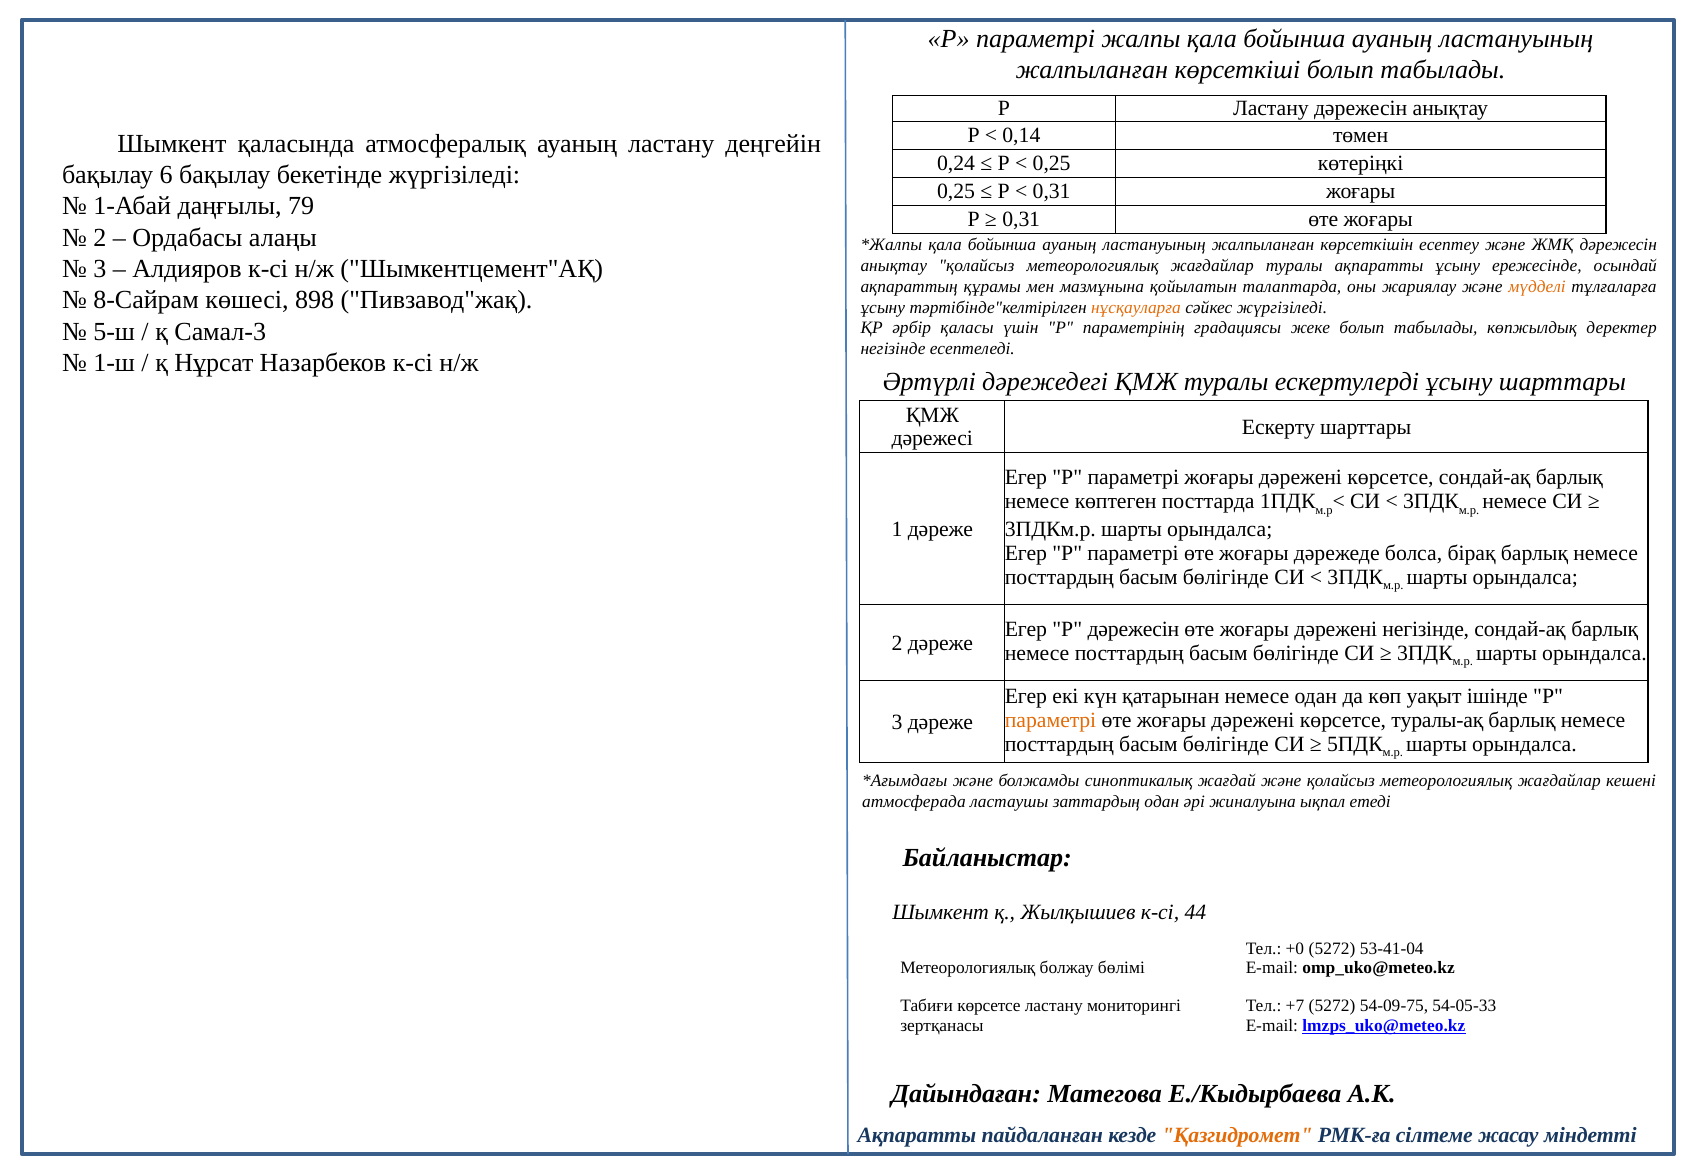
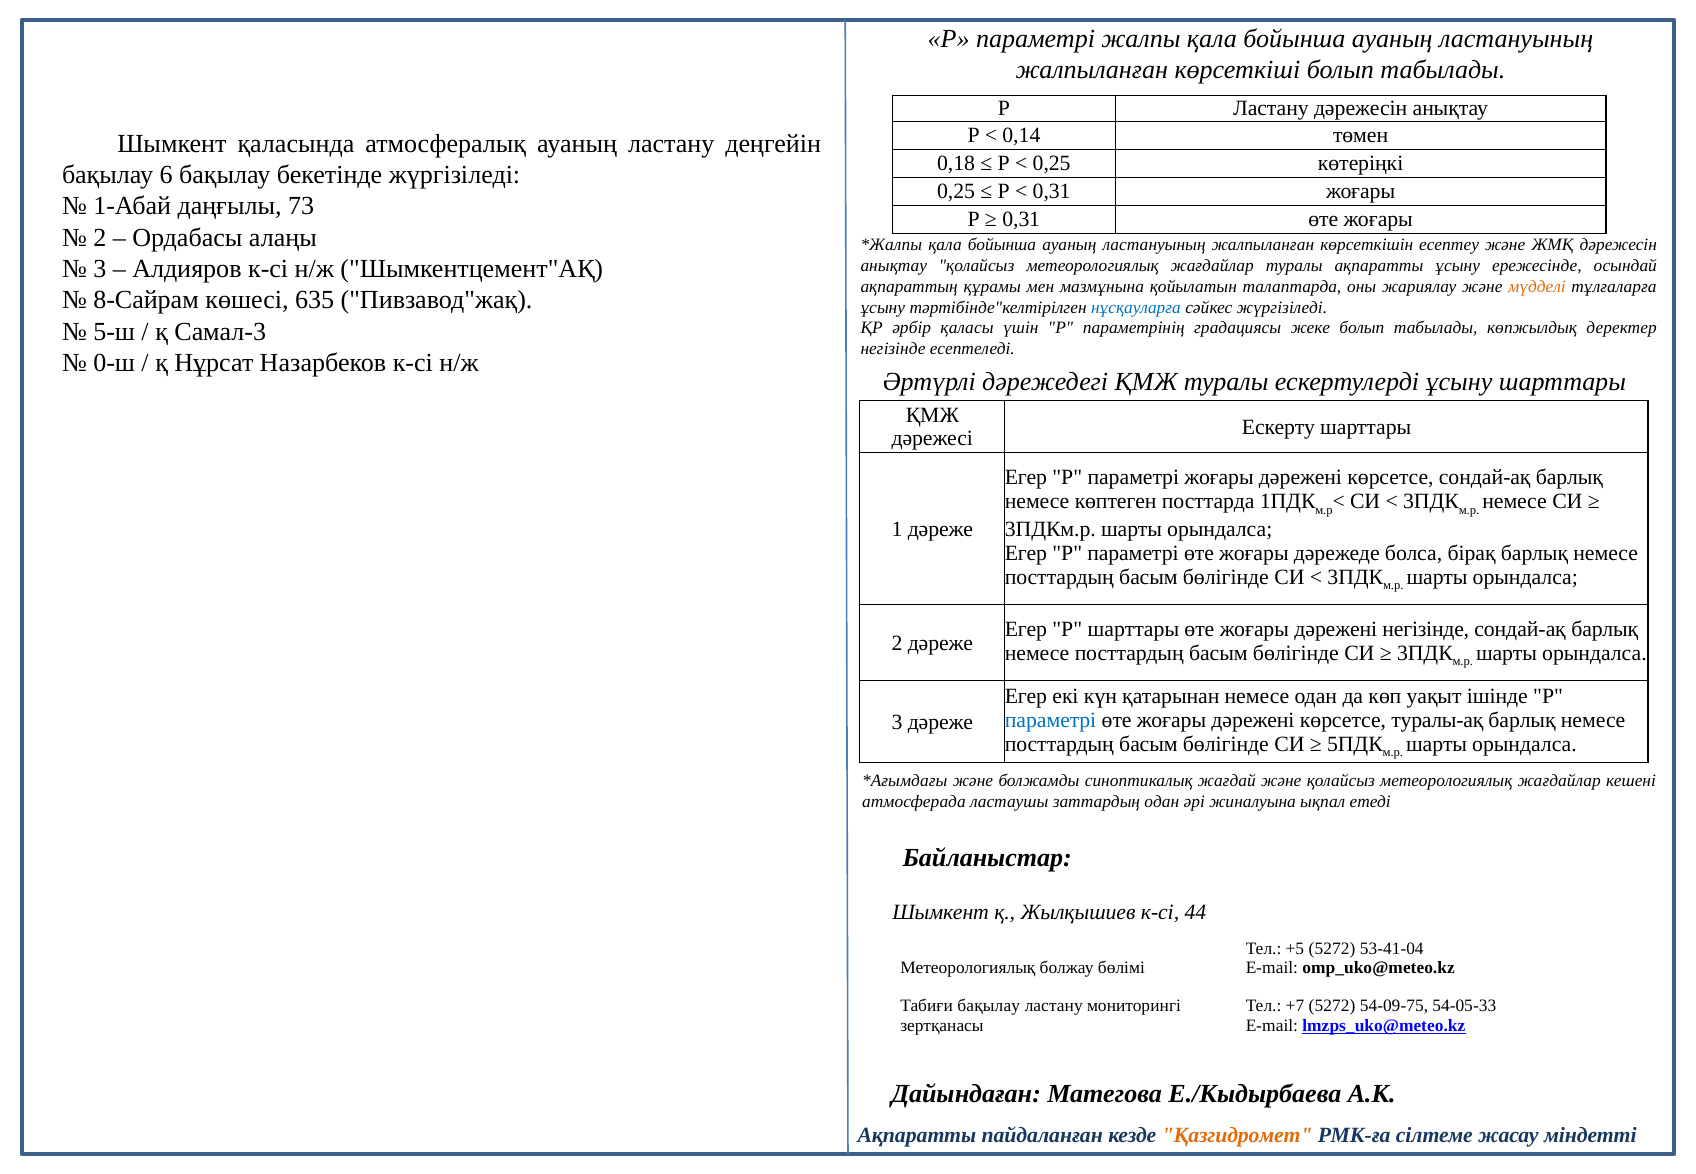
0,24: 0,24 -> 0,18
79: 79 -> 73
898: 898 -> 635
нұсқауларға colour: orange -> blue
1-ш: 1-ш -> 0-ш
Р дәрежесін: дәрежесін -> шарттары
параметрі at (1051, 720) colour: orange -> blue
+0: +0 -> +5
Табиғи көрсетсе: көрсетсе -> бақылау
